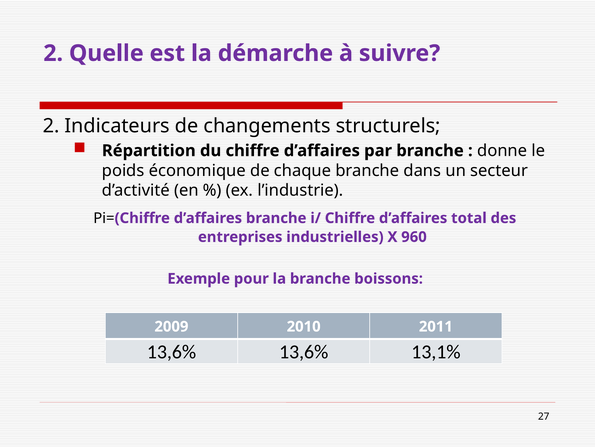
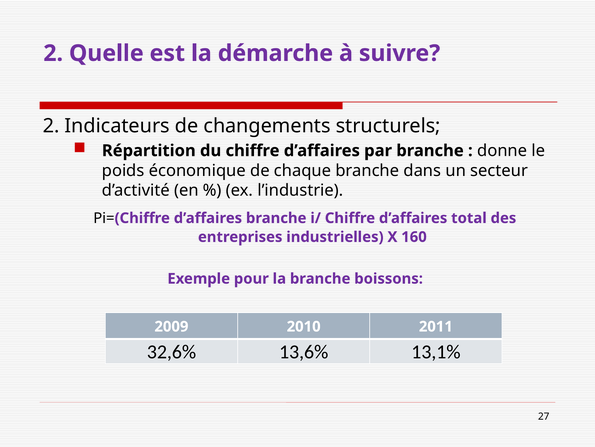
960: 960 -> 160
13,6% at (171, 351): 13,6% -> 32,6%
